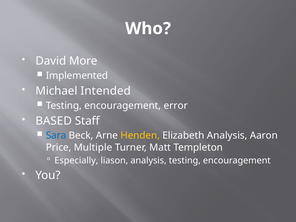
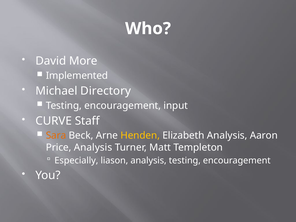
Intended: Intended -> Directory
error: error -> input
BASED: BASED -> CURVE
Sara colour: blue -> orange
Price Multiple: Multiple -> Analysis
